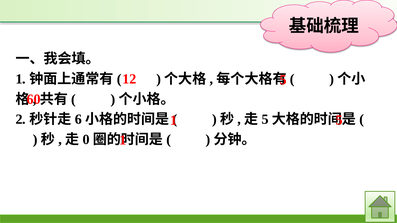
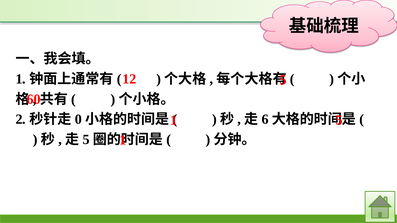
6: 6 -> 0
5 at (265, 119): 5 -> 6
0 at (86, 140): 0 -> 5
